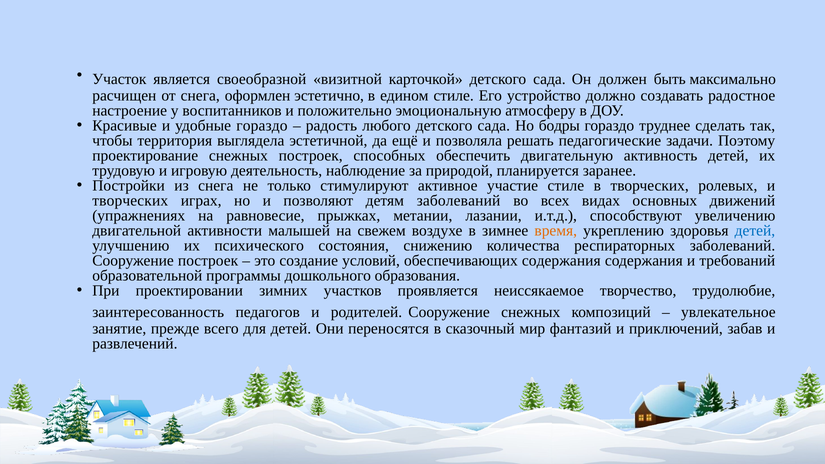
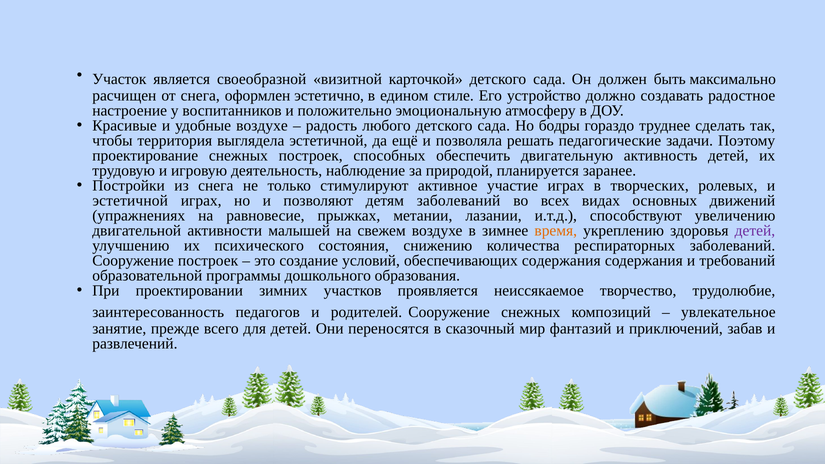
удобные гораздо: гораздо -> воздухе
участие стиле: стиле -> играх
творческих at (130, 201): творческих -> эстетичной
детей at (755, 231) colour: blue -> purple
